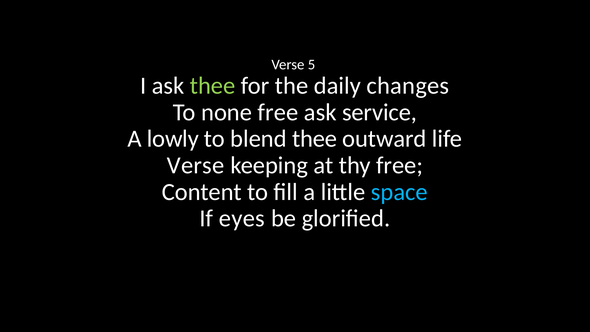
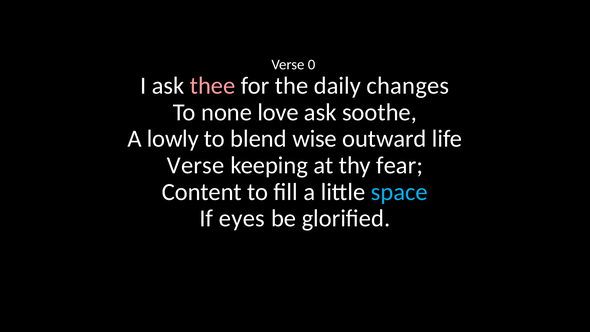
5: 5 -> 0
thee at (213, 86) colour: light green -> pink
none free: free -> love
service: service -> soothe
blend thee: thee -> wise
thy free: free -> fear
